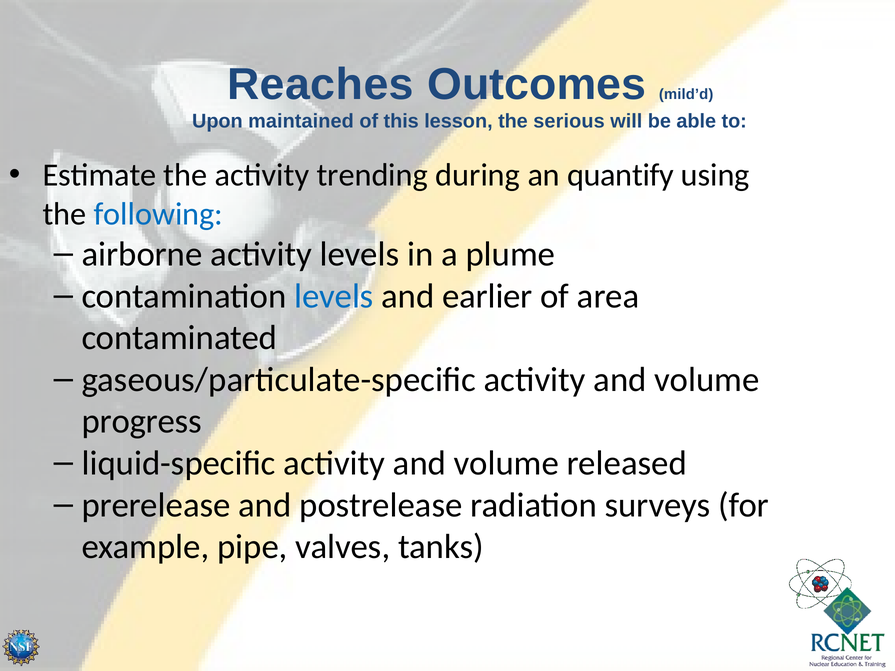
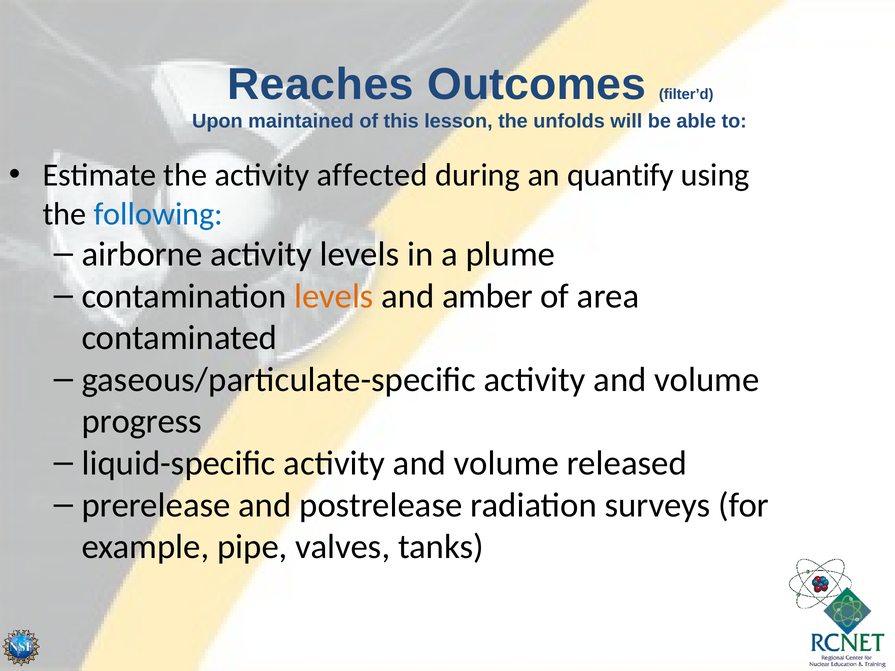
mild’d: mild’d -> filter’d
serious: serious -> unfolds
trending: trending -> affected
levels at (334, 296) colour: blue -> orange
earlier: earlier -> amber
